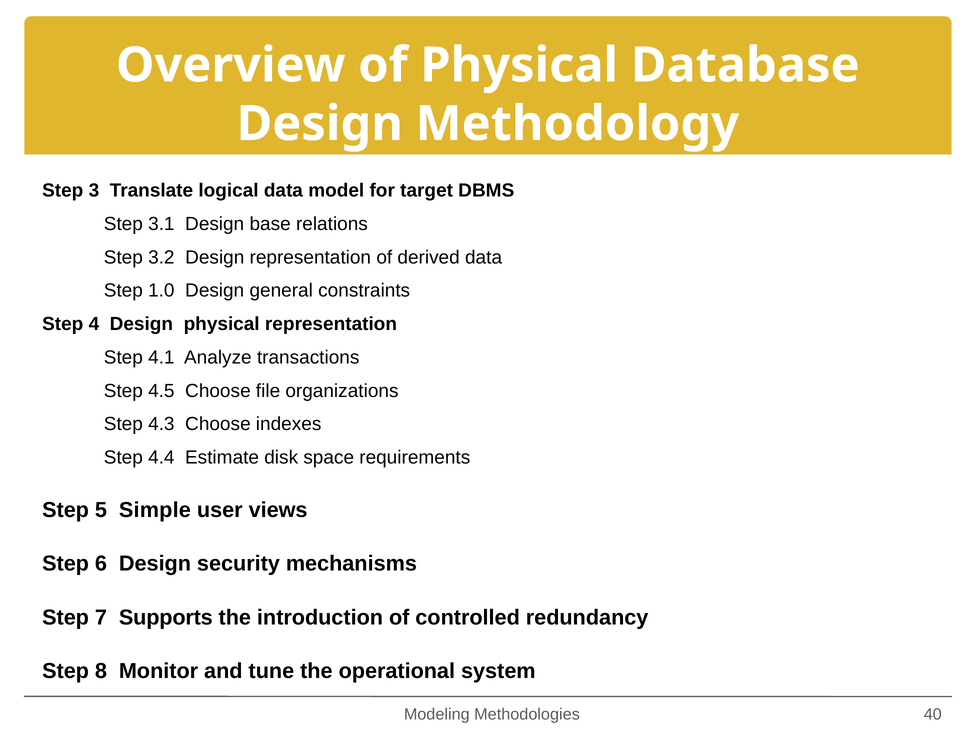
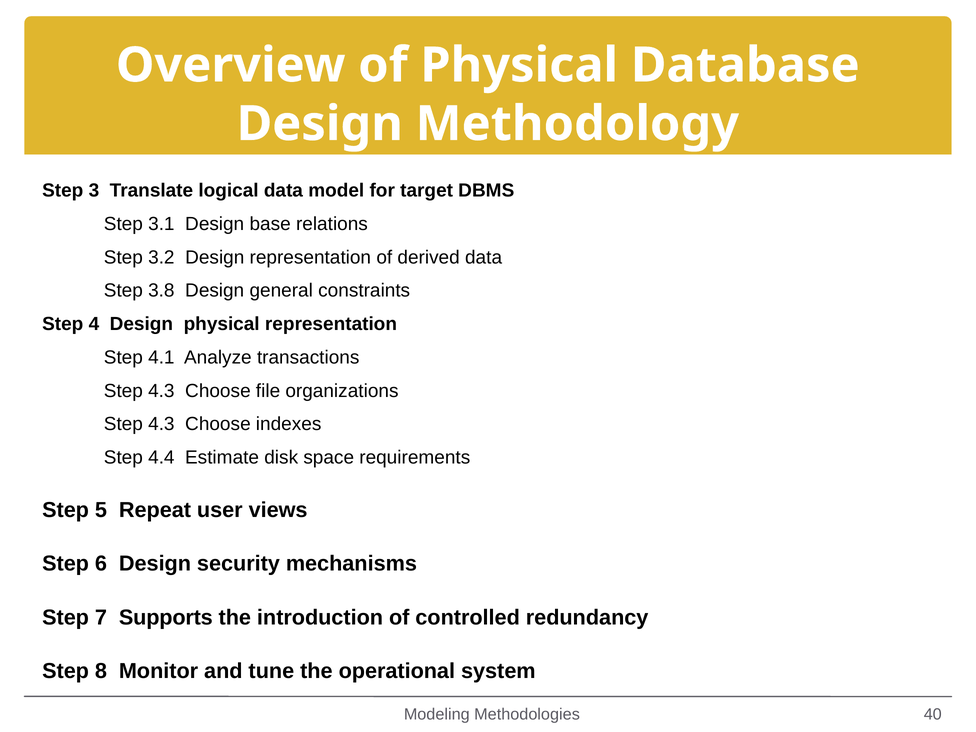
1.0: 1.0 -> 3.8
4.5 at (161, 391): 4.5 -> 4.3
Simple: Simple -> Repeat
